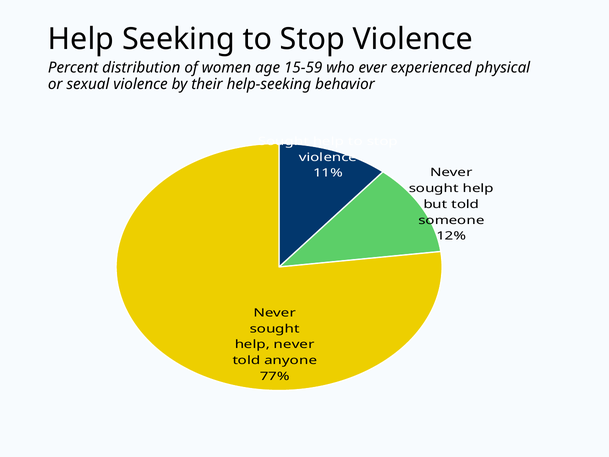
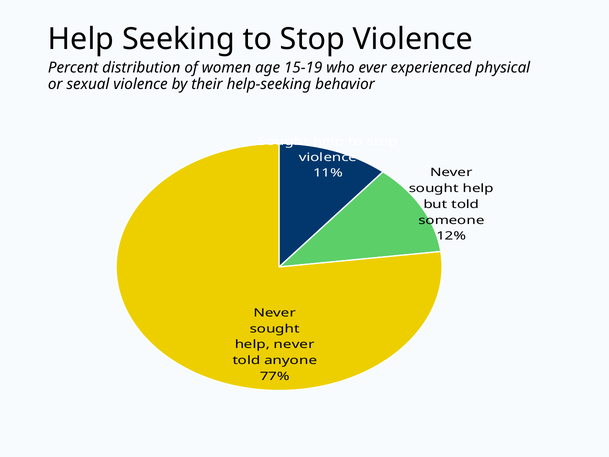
15-59: 15-59 -> 15-19
